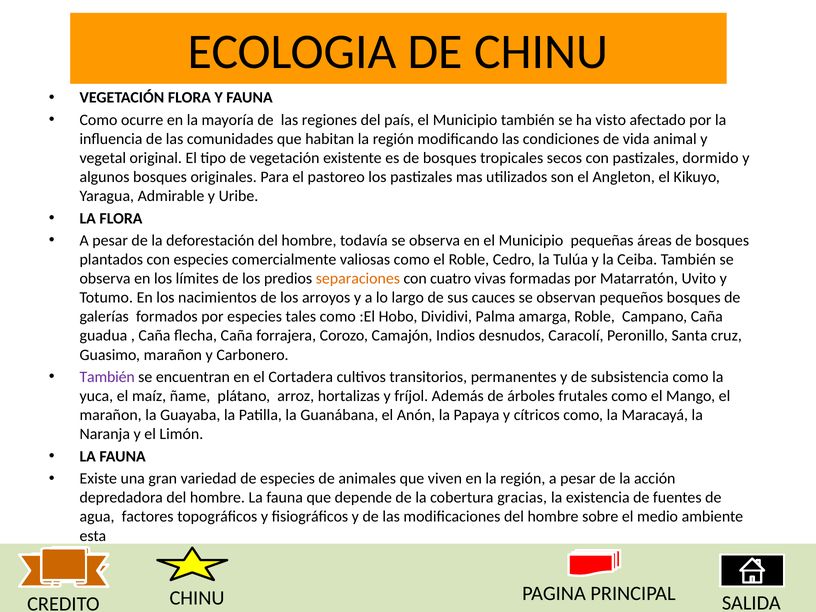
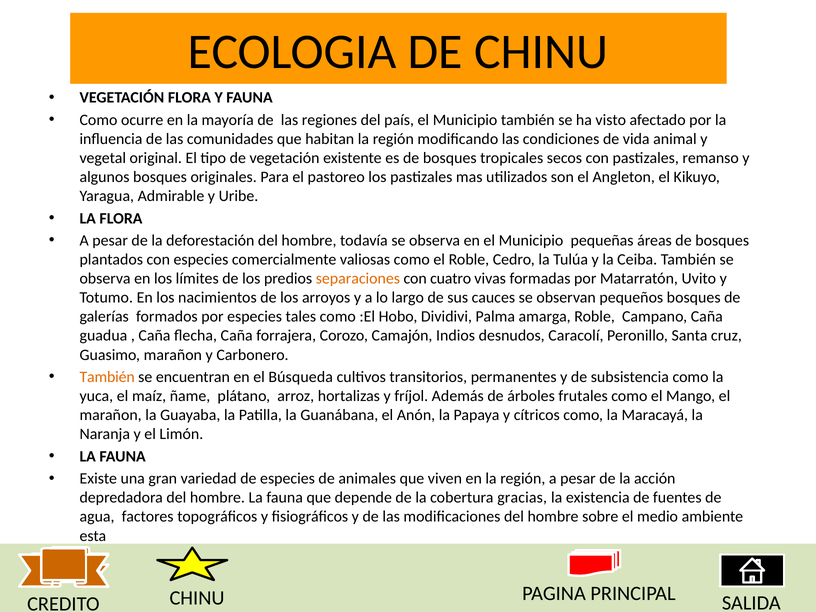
dormido: dormido -> remanso
También at (107, 377) colour: purple -> orange
Cortadera: Cortadera -> Búsqueda
